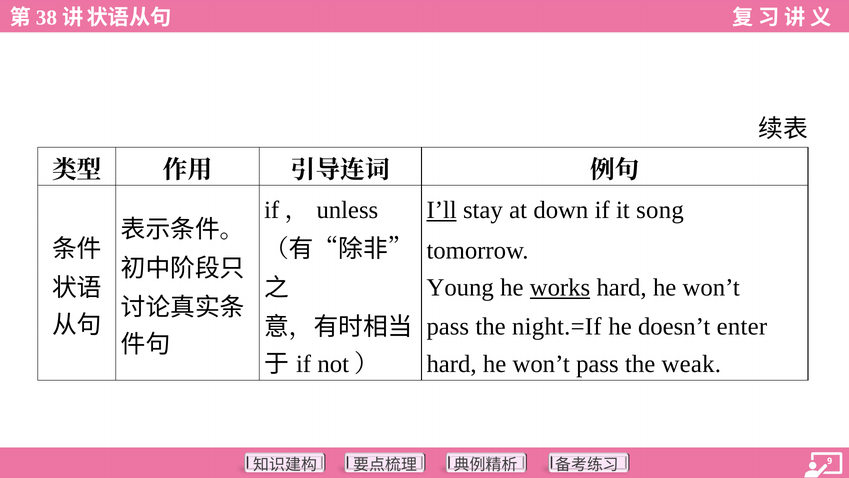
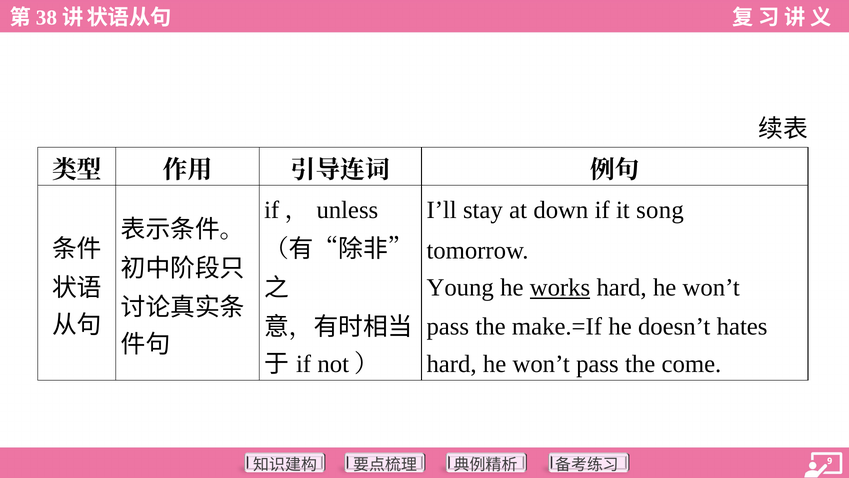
I’ll underline: present -> none
night.=If: night.=If -> make.=If
enter: enter -> hates
weak: weak -> come
